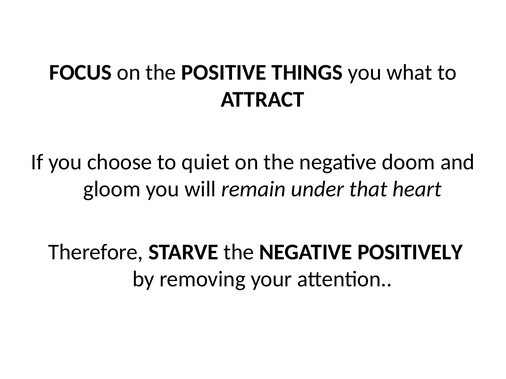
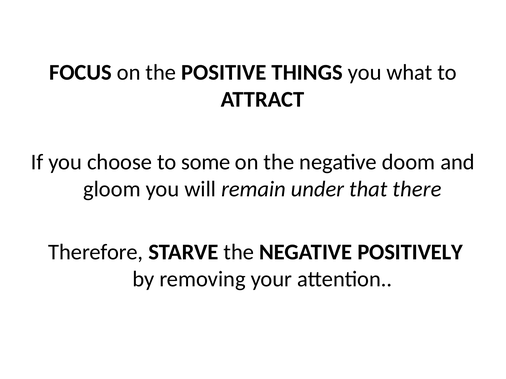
quiet: quiet -> some
heart: heart -> there
